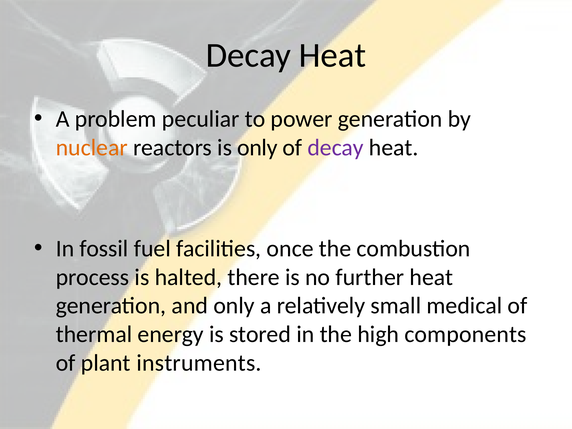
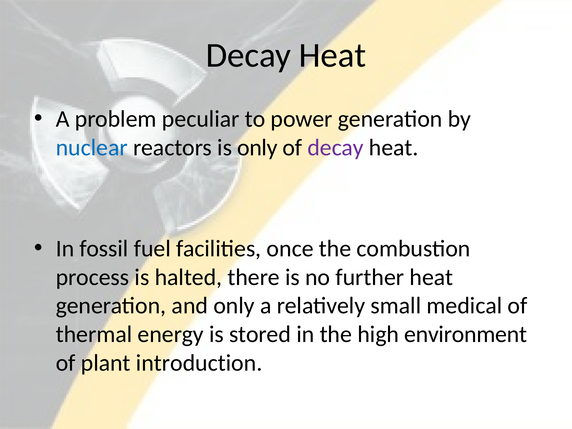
nuclear colour: orange -> blue
components: components -> environment
instruments: instruments -> introduction
